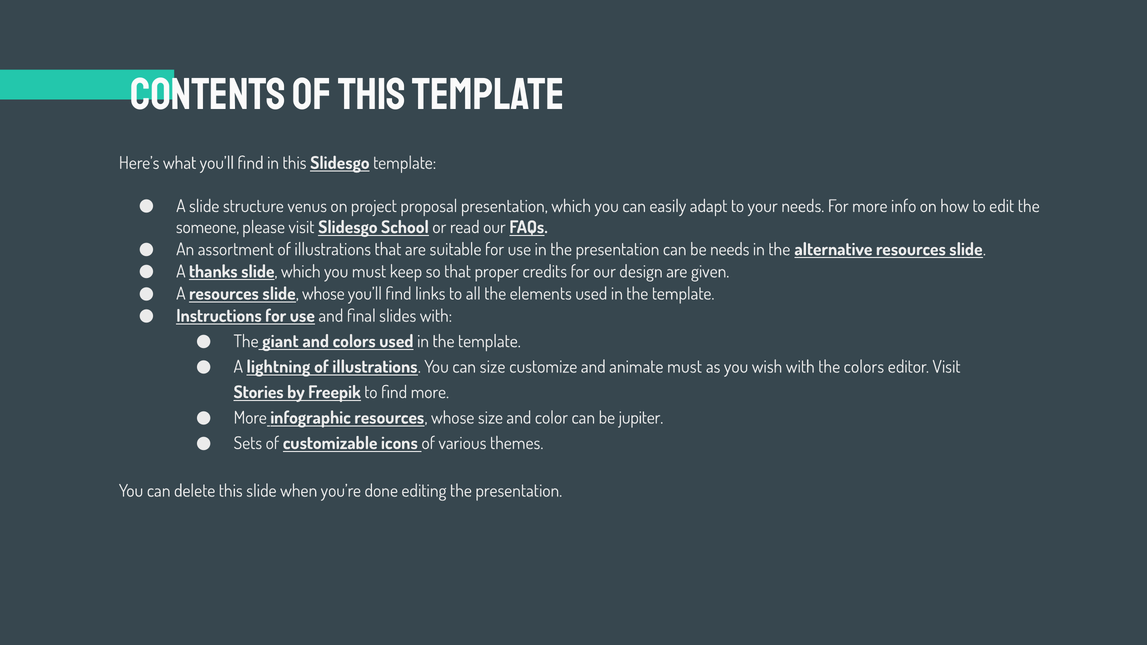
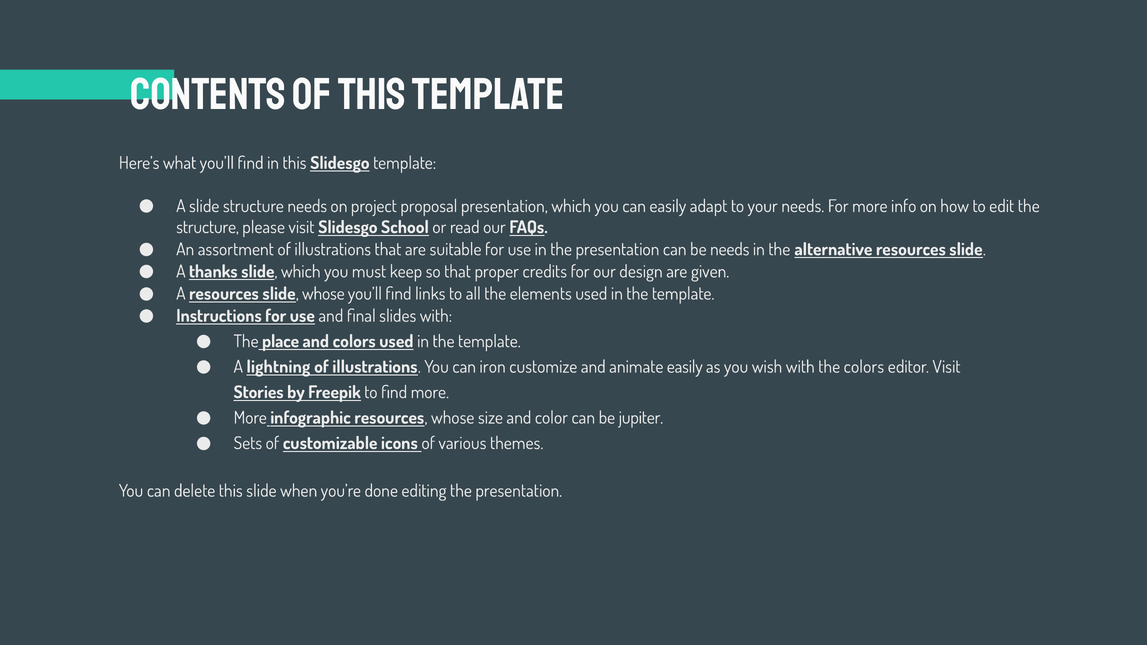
structure venus: venus -> needs
someone at (208, 227): someone -> structure
giant: giant -> place
can size: size -> iron
animate must: must -> easily
